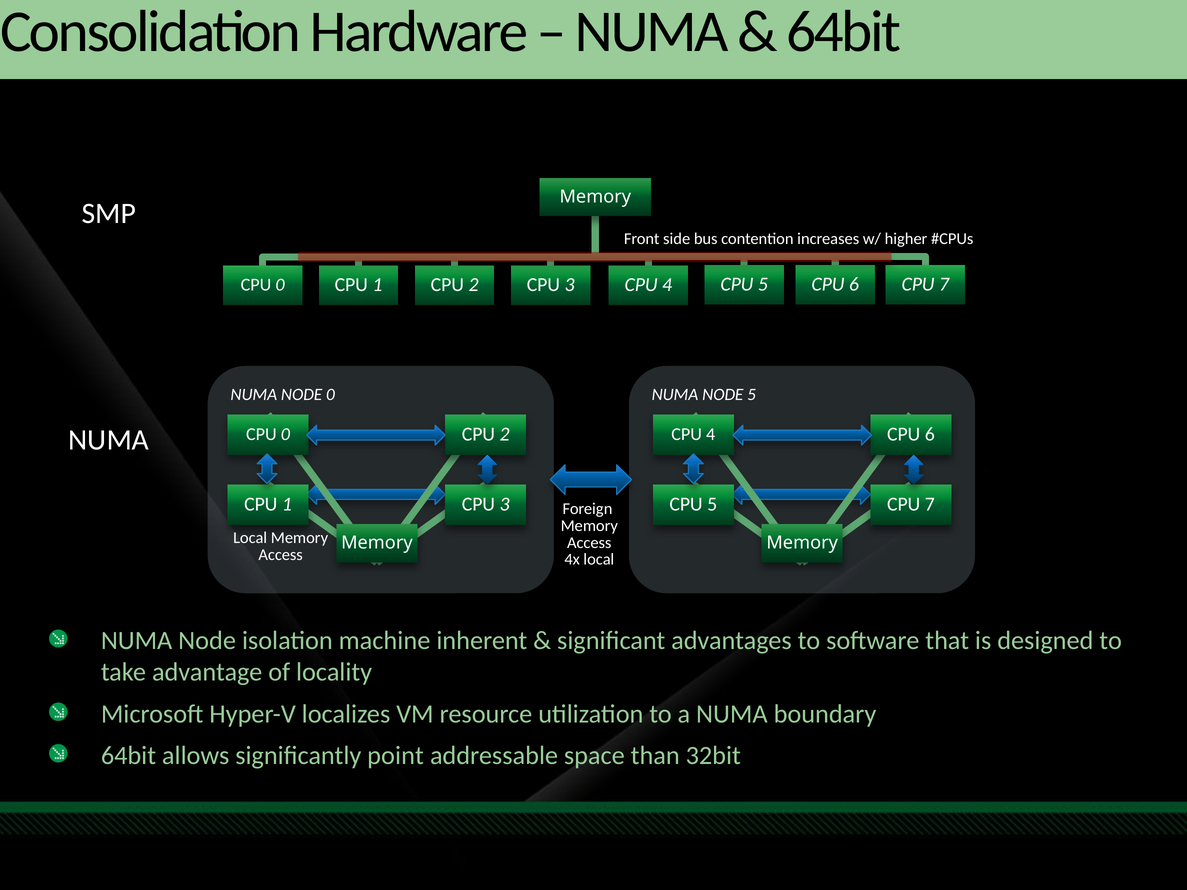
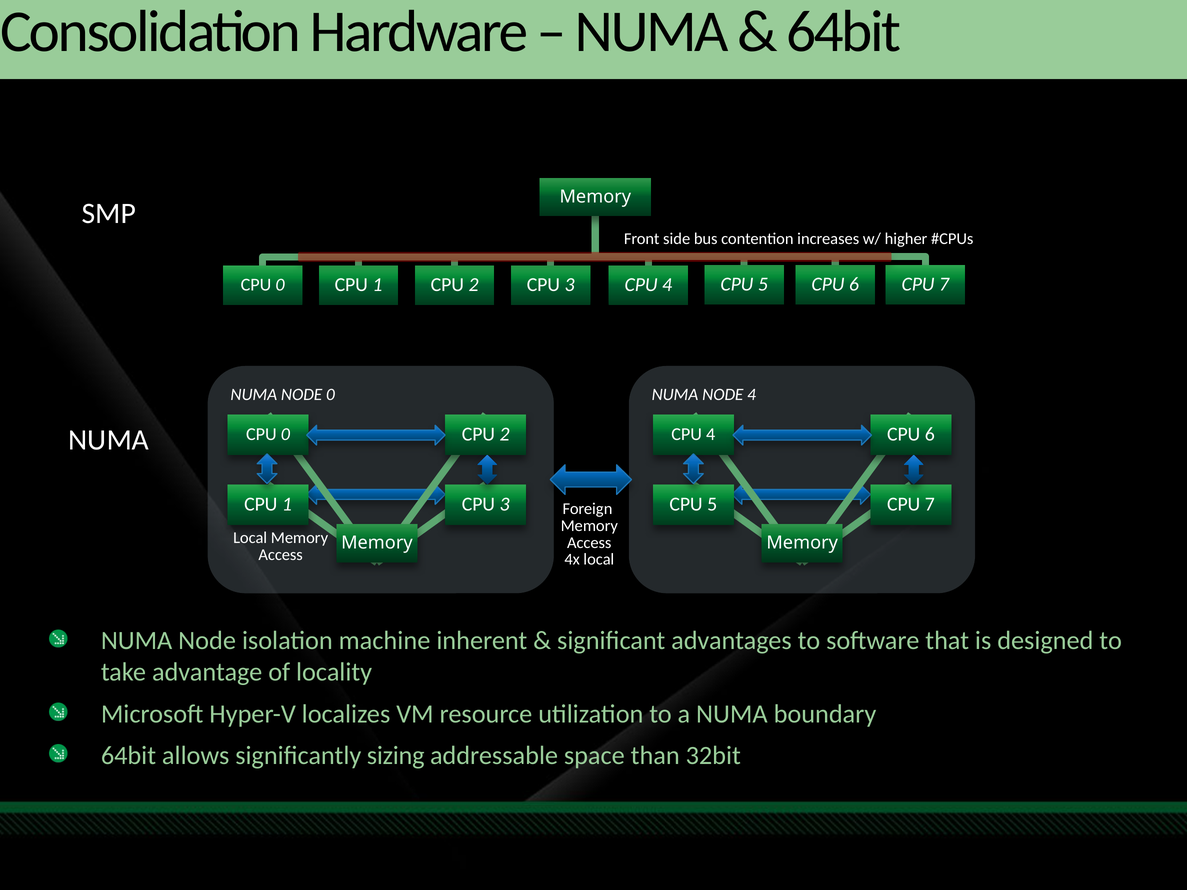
NODE 5: 5 -> 4
point: point -> sizing
